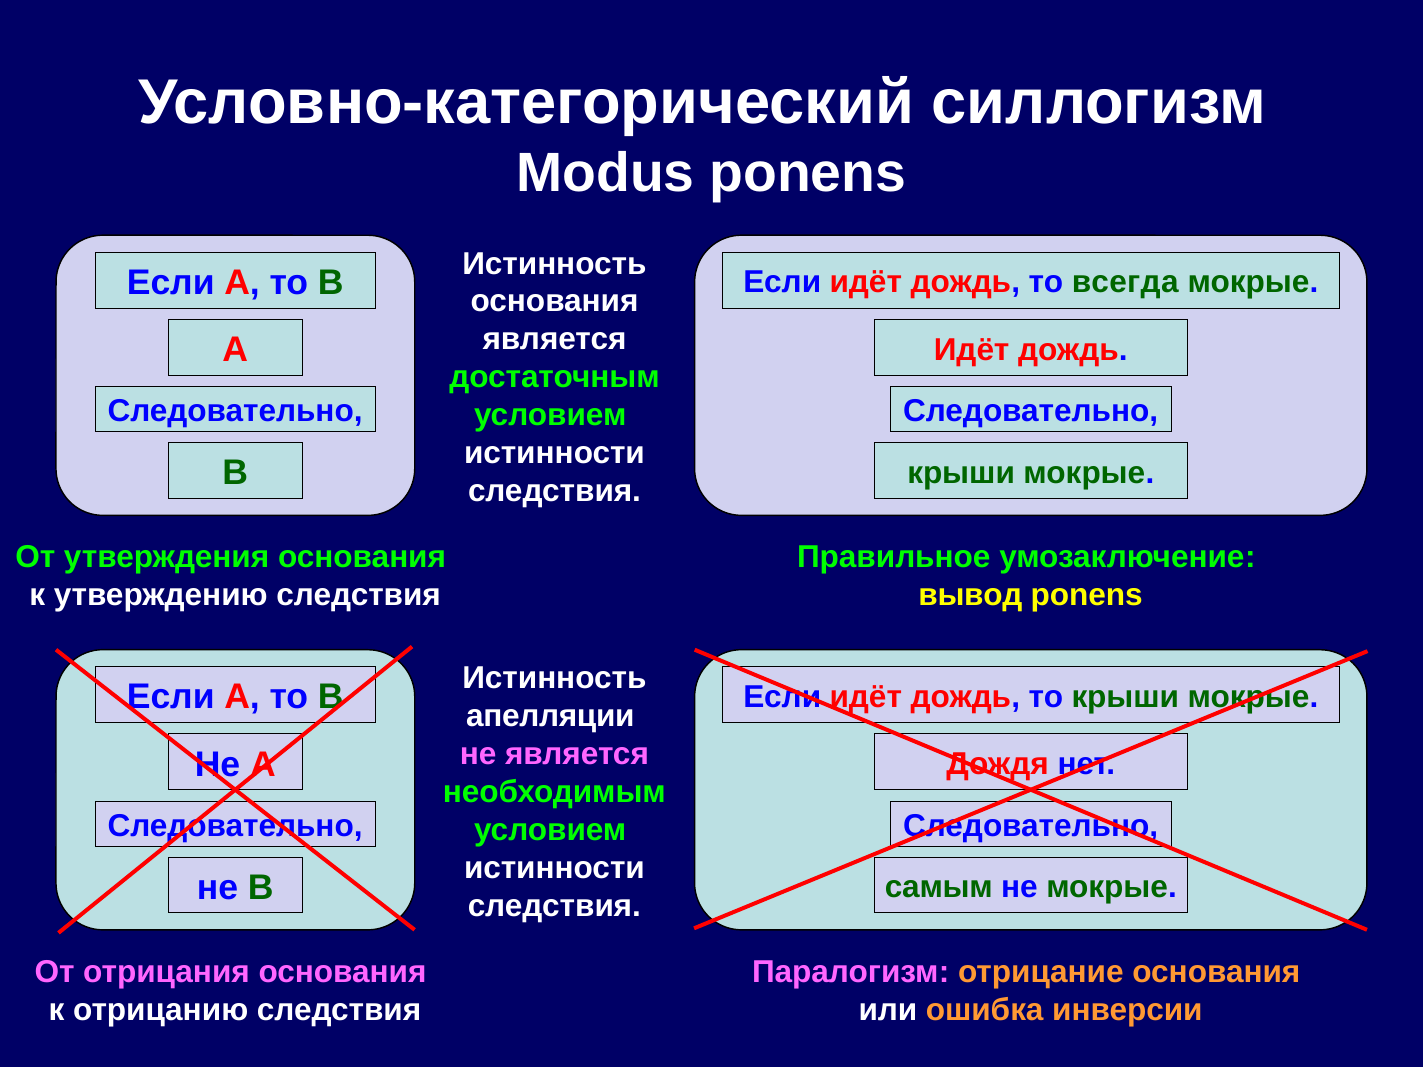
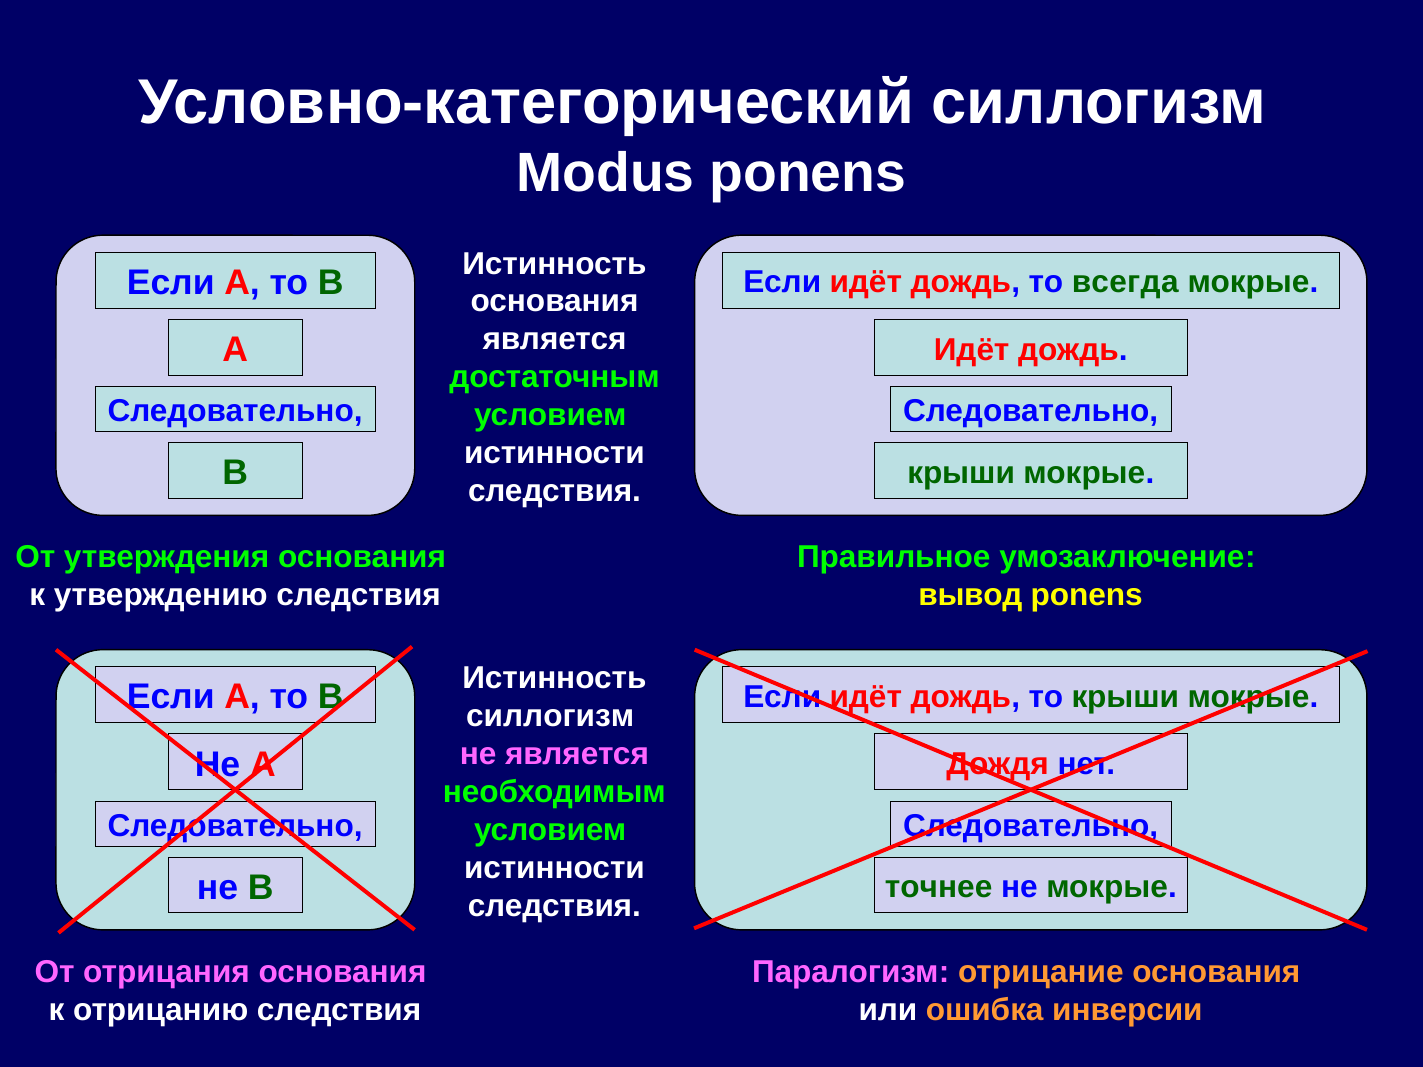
апелляции at (550, 716): апелляции -> силлогизм
самым: самым -> точнее
